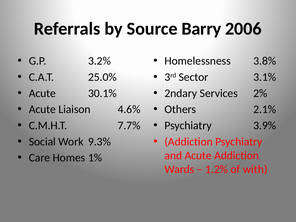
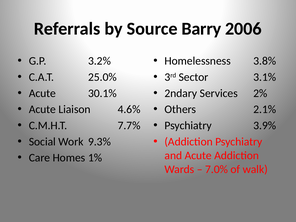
1.2%: 1.2% -> 7.0%
with: with -> walk
